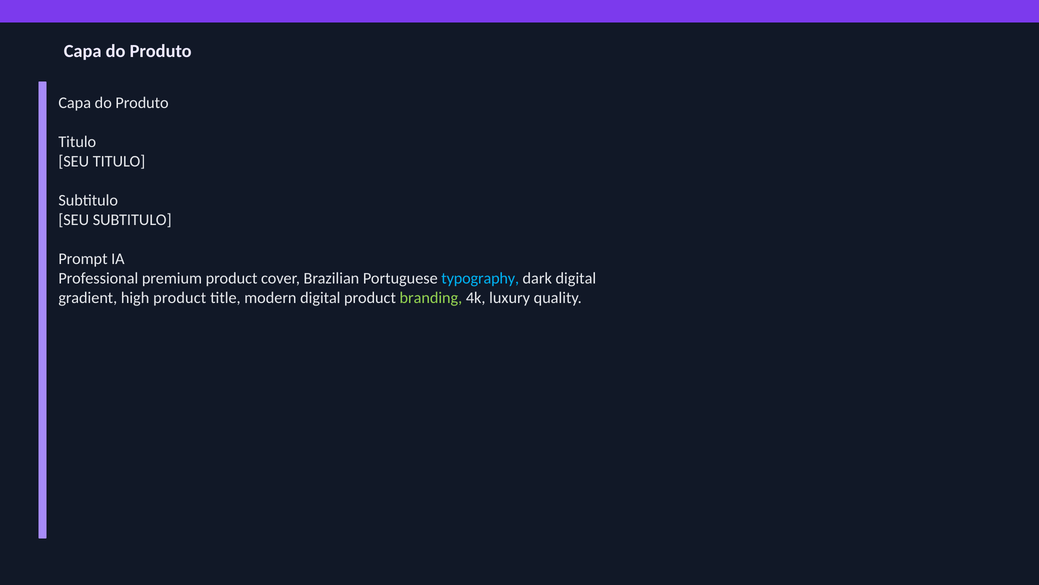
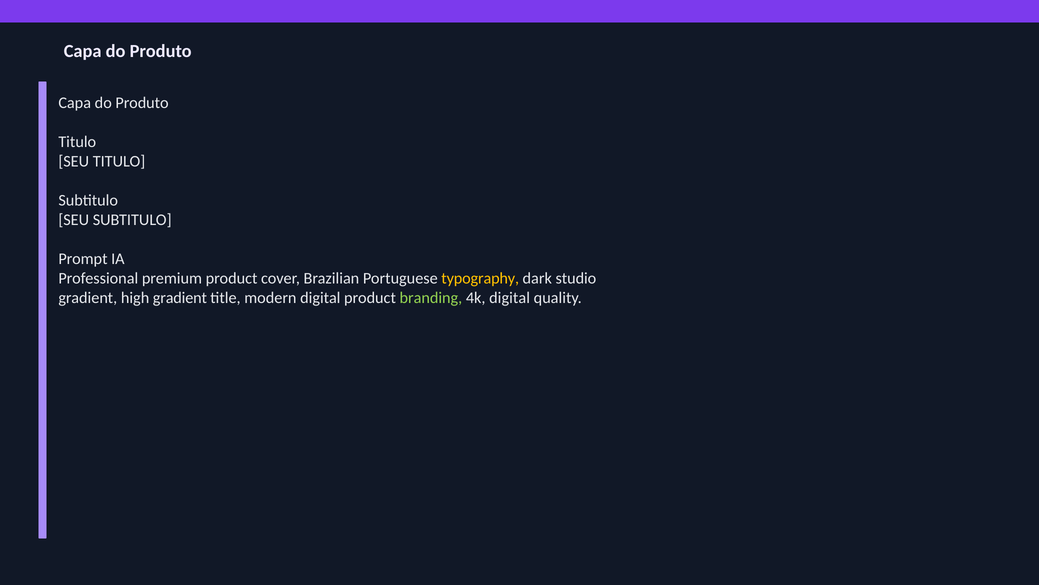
typography colour: light blue -> yellow
dark digital: digital -> studio
high product: product -> gradient
4k luxury: luxury -> digital
